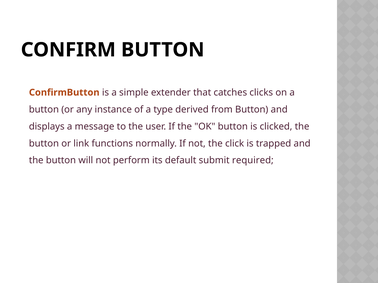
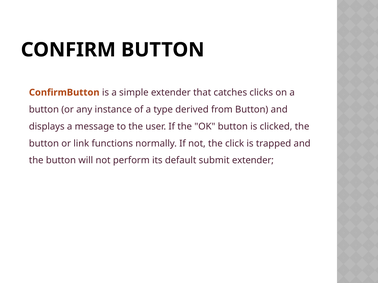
submit required: required -> extender
